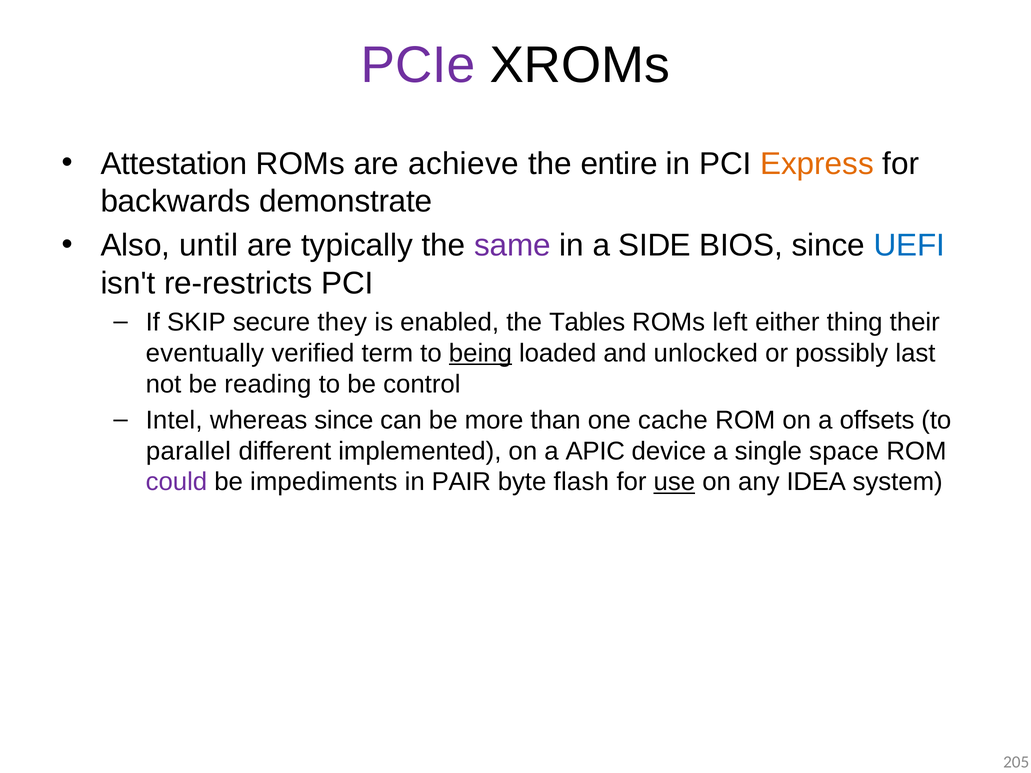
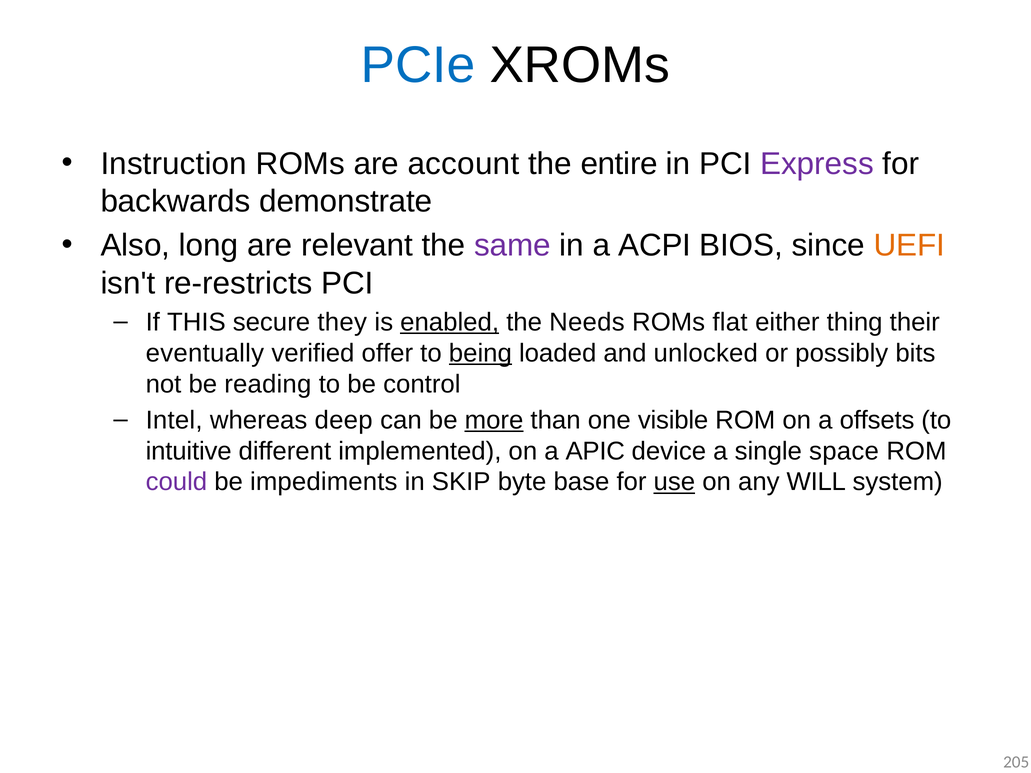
PCIe colour: purple -> blue
Attestation: Attestation -> Instruction
achieve: achieve -> account
Express colour: orange -> purple
until: until -> long
typically: typically -> relevant
SIDE: SIDE -> ACPI
UEFI colour: blue -> orange
SKIP: SKIP -> THIS
enabled underline: none -> present
Tables: Tables -> Needs
left: left -> flat
term: term -> offer
last: last -> bits
whereas since: since -> deep
more underline: none -> present
cache: cache -> visible
parallel: parallel -> intuitive
PAIR: PAIR -> SKIP
flash: flash -> base
IDEA: IDEA -> WILL
